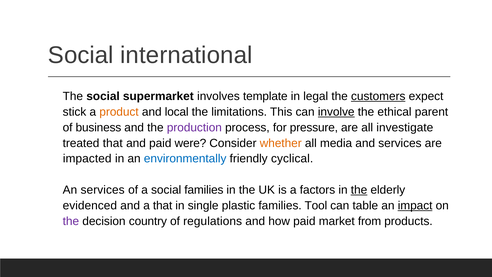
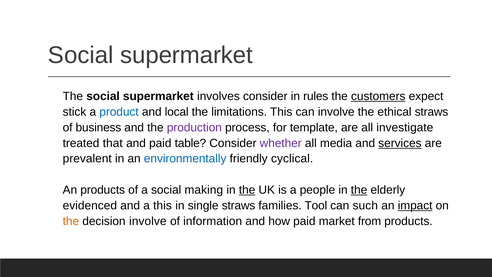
international at (186, 55): international -> supermarket
involves template: template -> consider
legal: legal -> rules
product colour: orange -> blue
involve at (336, 112) underline: present -> none
ethical parent: parent -> straws
pressure: pressure -> template
were: were -> table
whether colour: orange -> purple
services at (400, 143) underline: none -> present
impacted: impacted -> prevalent
An services: services -> products
social families: families -> making
the at (247, 190) underline: none -> present
factors: factors -> people
a that: that -> this
single plastic: plastic -> straws
table: table -> such
the at (71, 221) colour: purple -> orange
decision country: country -> involve
regulations: regulations -> information
